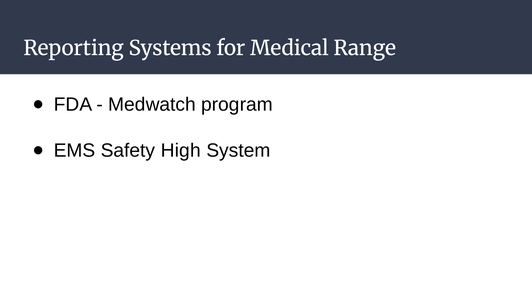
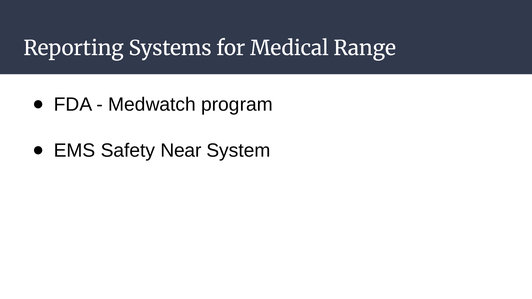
High: High -> Near
